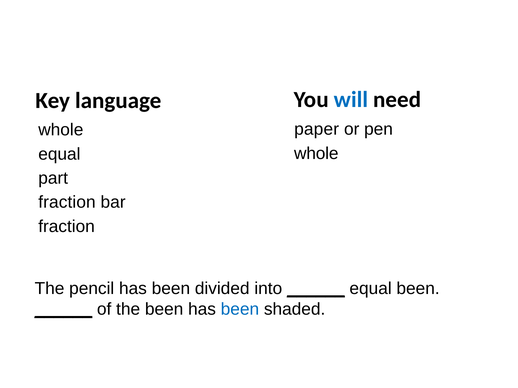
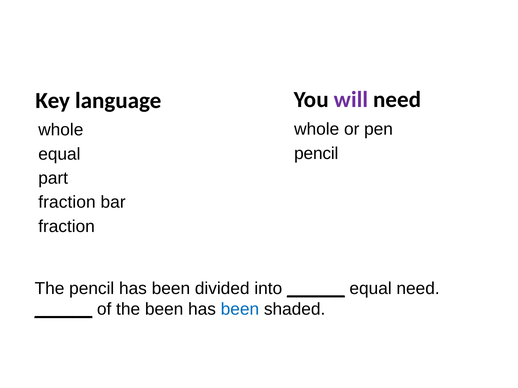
will colour: blue -> purple
paper at (317, 129): paper -> whole
whole at (316, 154): whole -> pencil
equal been: been -> need
